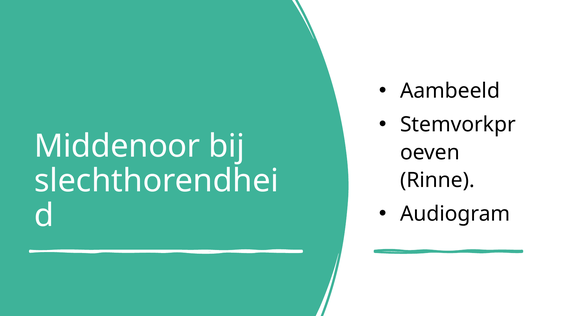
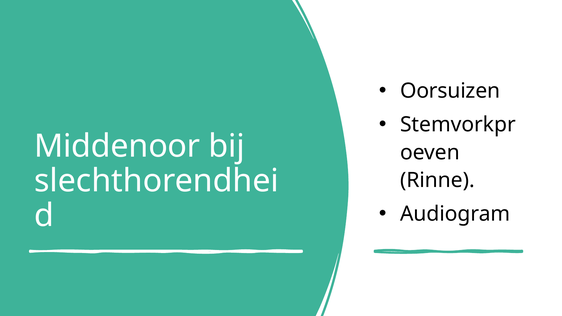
Aambeeld: Aambeeld -> Oorsuizen
